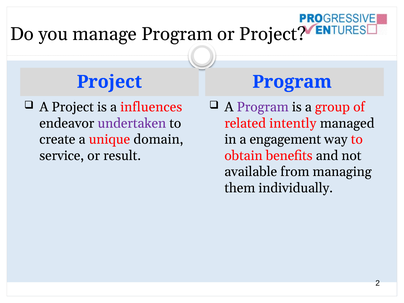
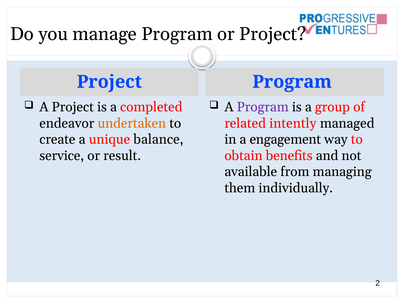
influences: influences -> completed
undertaken colour: purple -> orange
domain: domain -> balance
